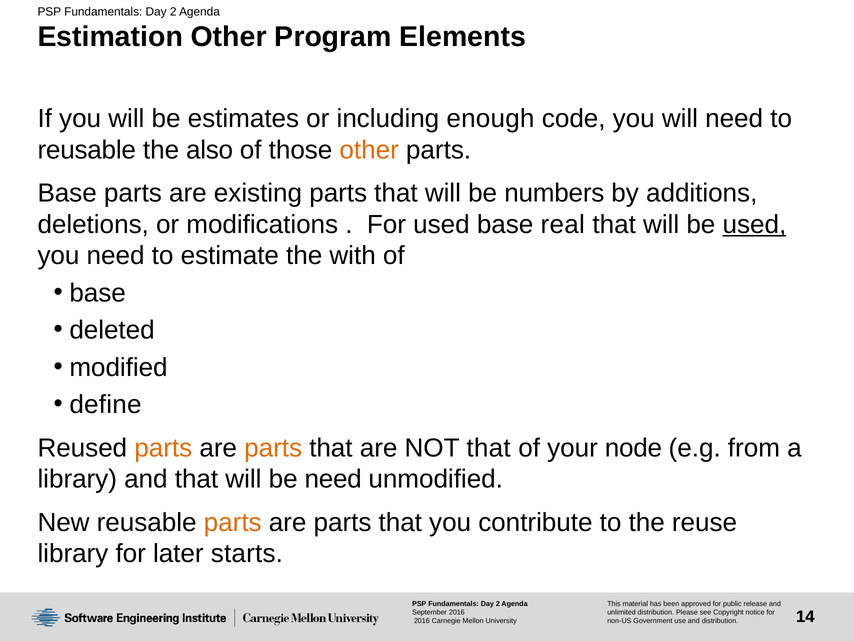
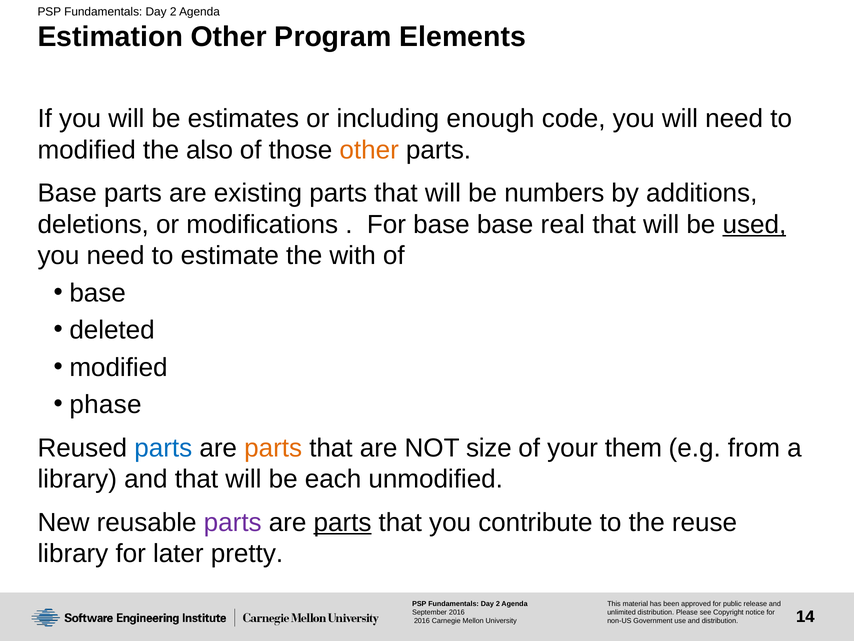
reusable at (87, 150): reusable -> modified
For used: used -> base
define: define -> phase
parts at (163, 448) colour: orange -> blue
NOT that: that -> size
node: node -> them
be need: need -> each
parts at (233, 522) colour: orange -> purple
parts at (342, 522) underline: none -> present
starts: starts -> pretty
